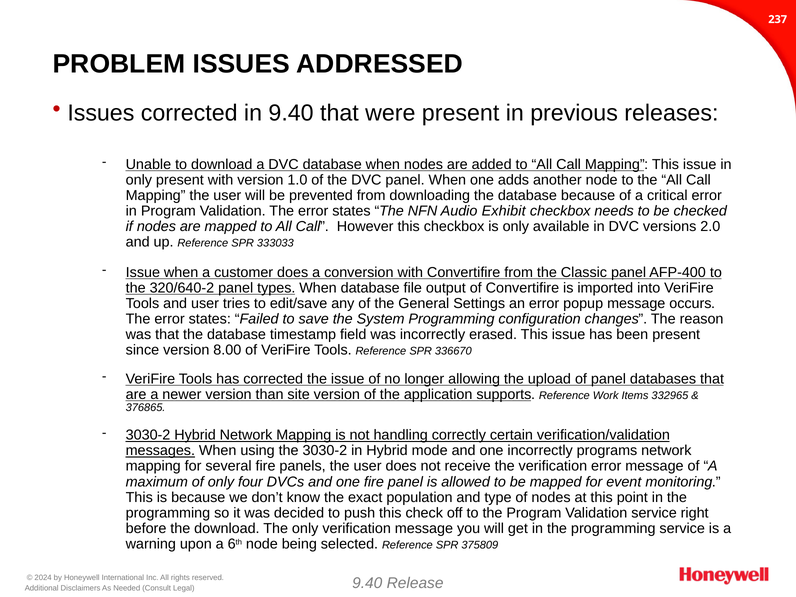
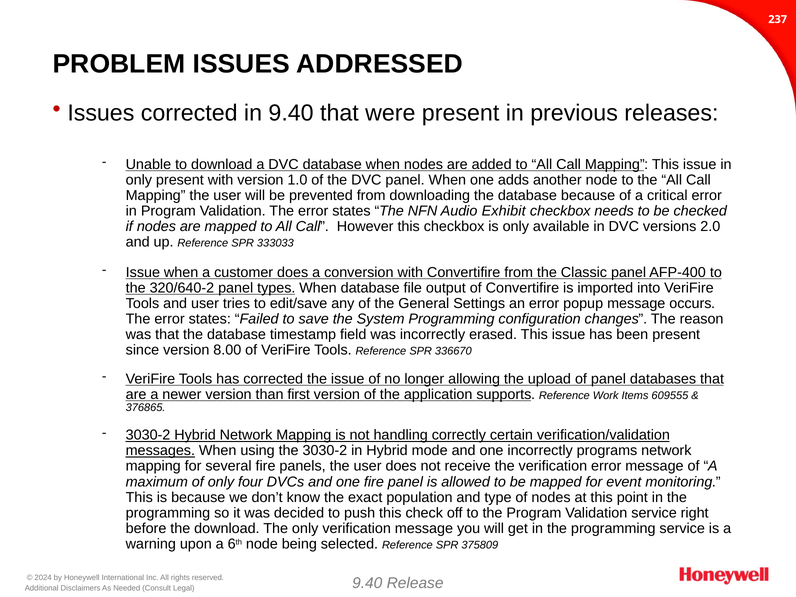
site: site -> first
332965: 332965 -> 609555
